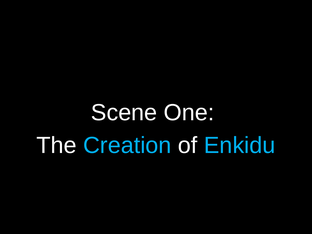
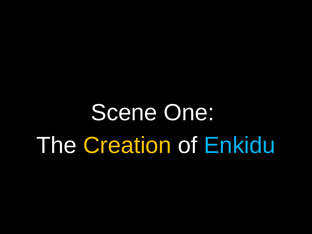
Creation colour: light blue -> yellow
